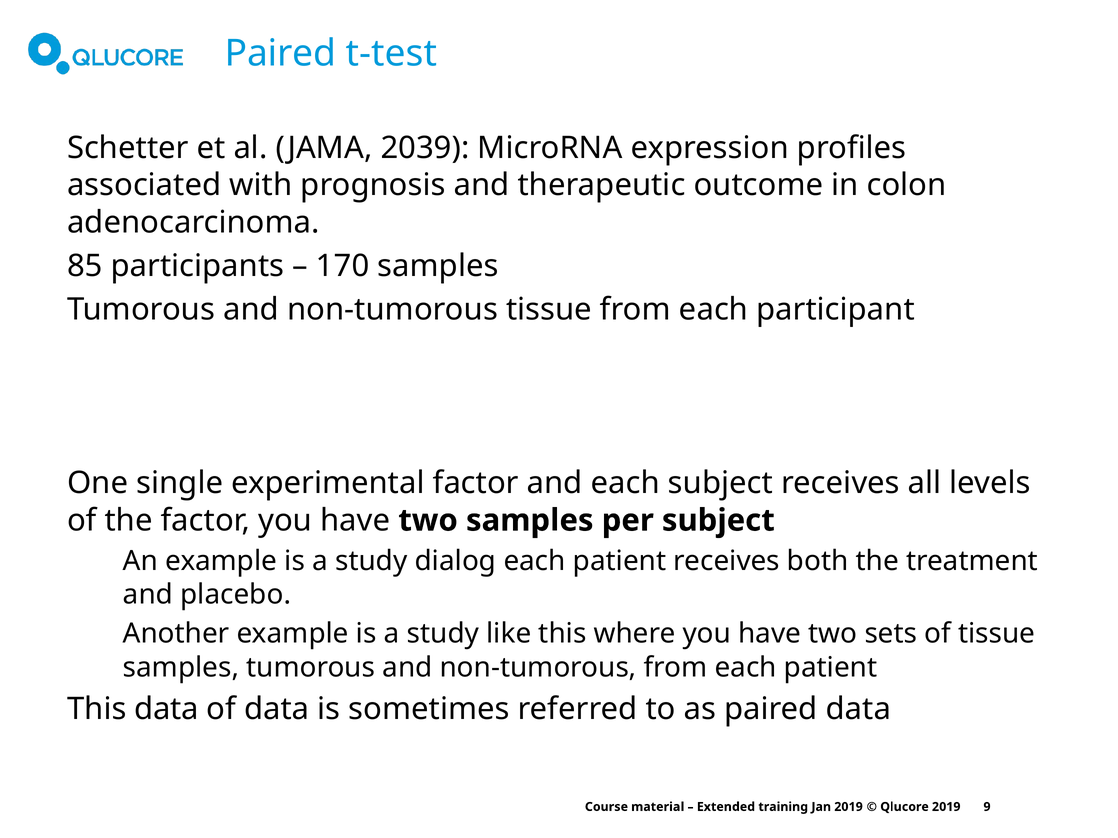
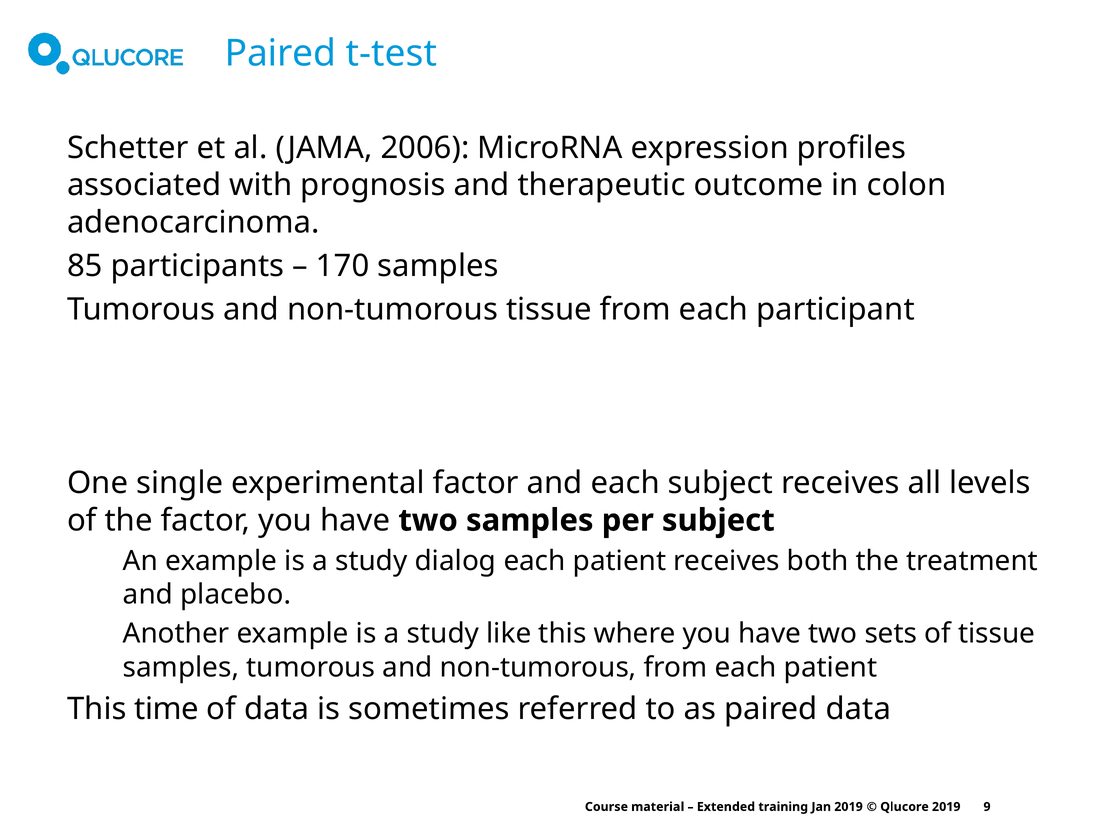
2039: 2039 -> 2006
This data: data -> time
